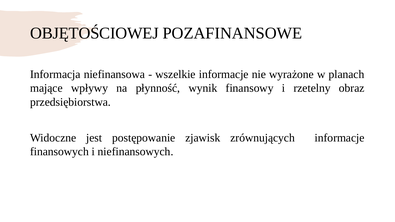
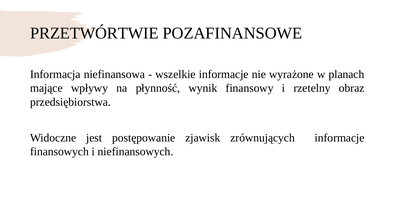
OBJĘTOŚCIOWEJ: OBJĘTOŚCIOWEJ -> PRZETWÓRTWIE
